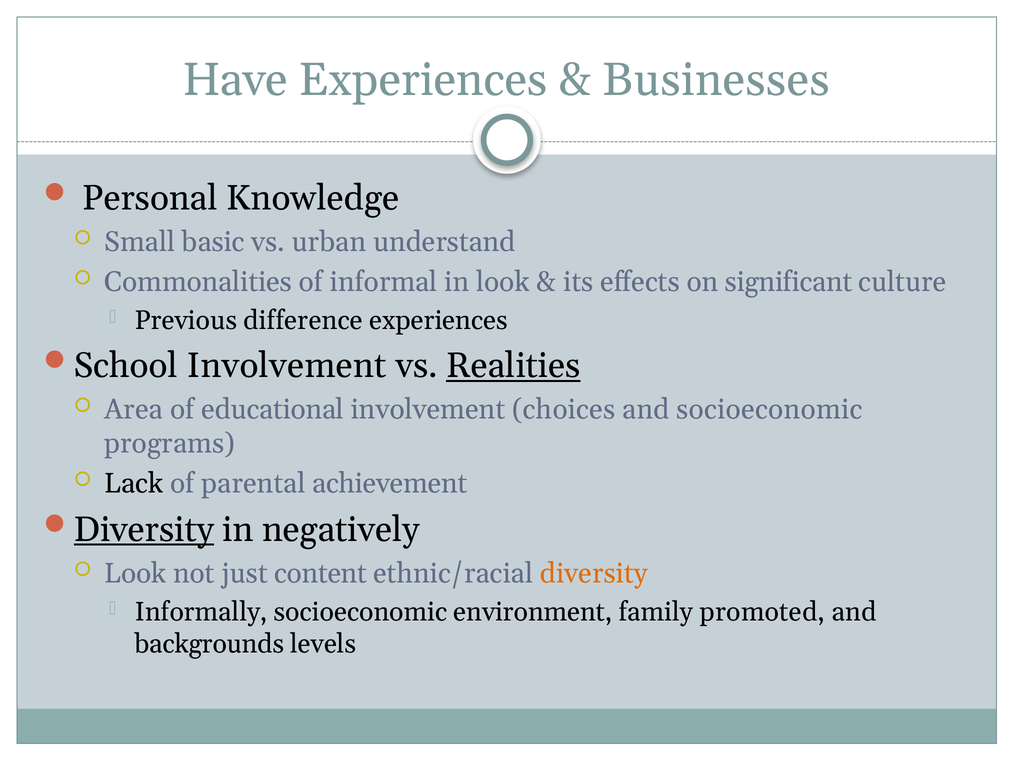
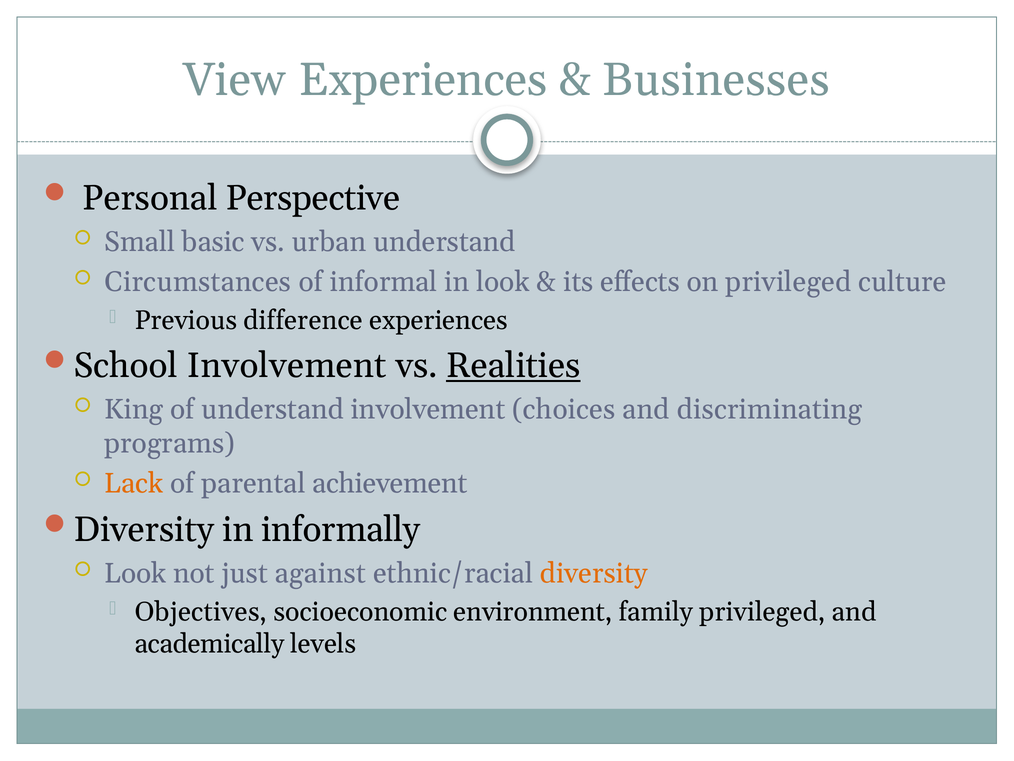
Have: Have -> View
Knowledge: Knowledge -> Perspective
Commonalities: Commonalities -> Circumstances
on significant: significant -> privileged
Area: Area -> King
of educational: educational -> understand
and socioeconomic: socioeconomic -> discriminating
Lack colour: black -> orange
Diversity at (144, 529) underline: present -> none
negatively: negatively -> informally
content: content -> against
Informally: Informally -> Objectives
family promoted: promoted -> privileged
backgrounds: backgrounds -> academically
